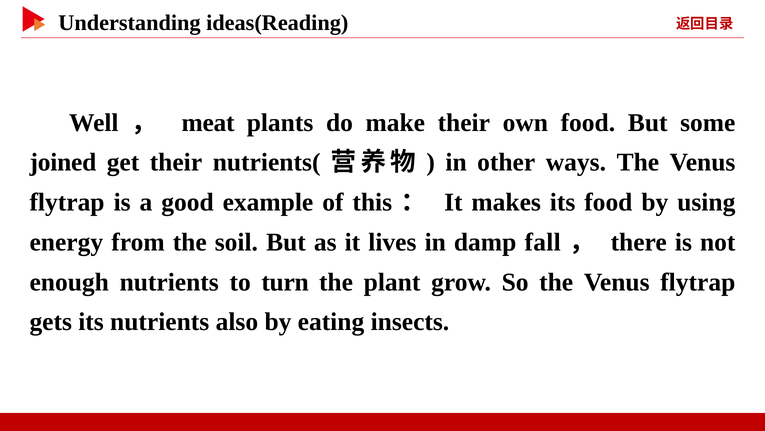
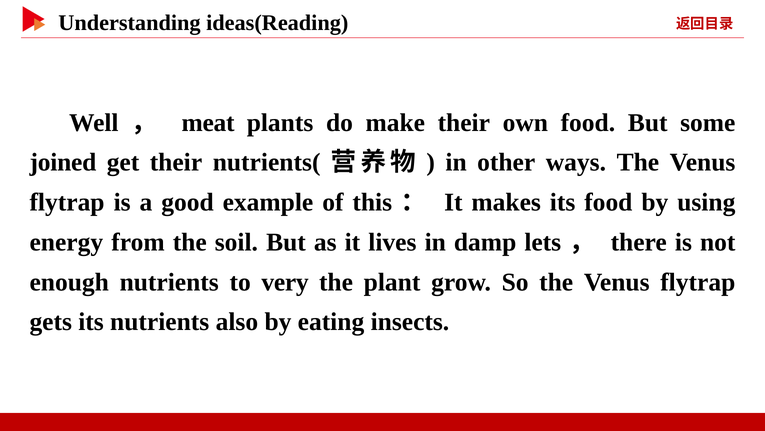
fall: fall -> lets
turn: turn -> very
